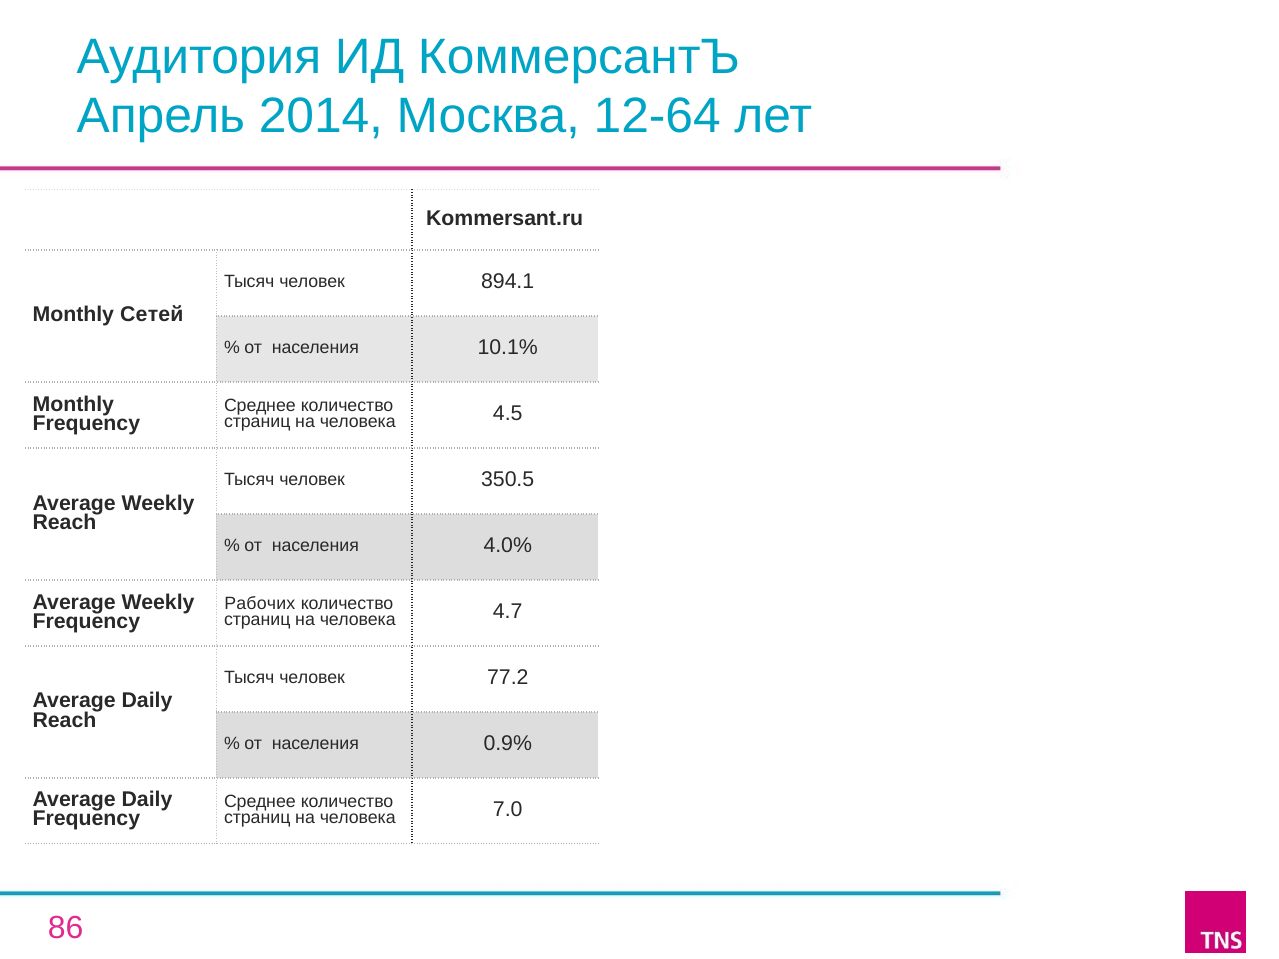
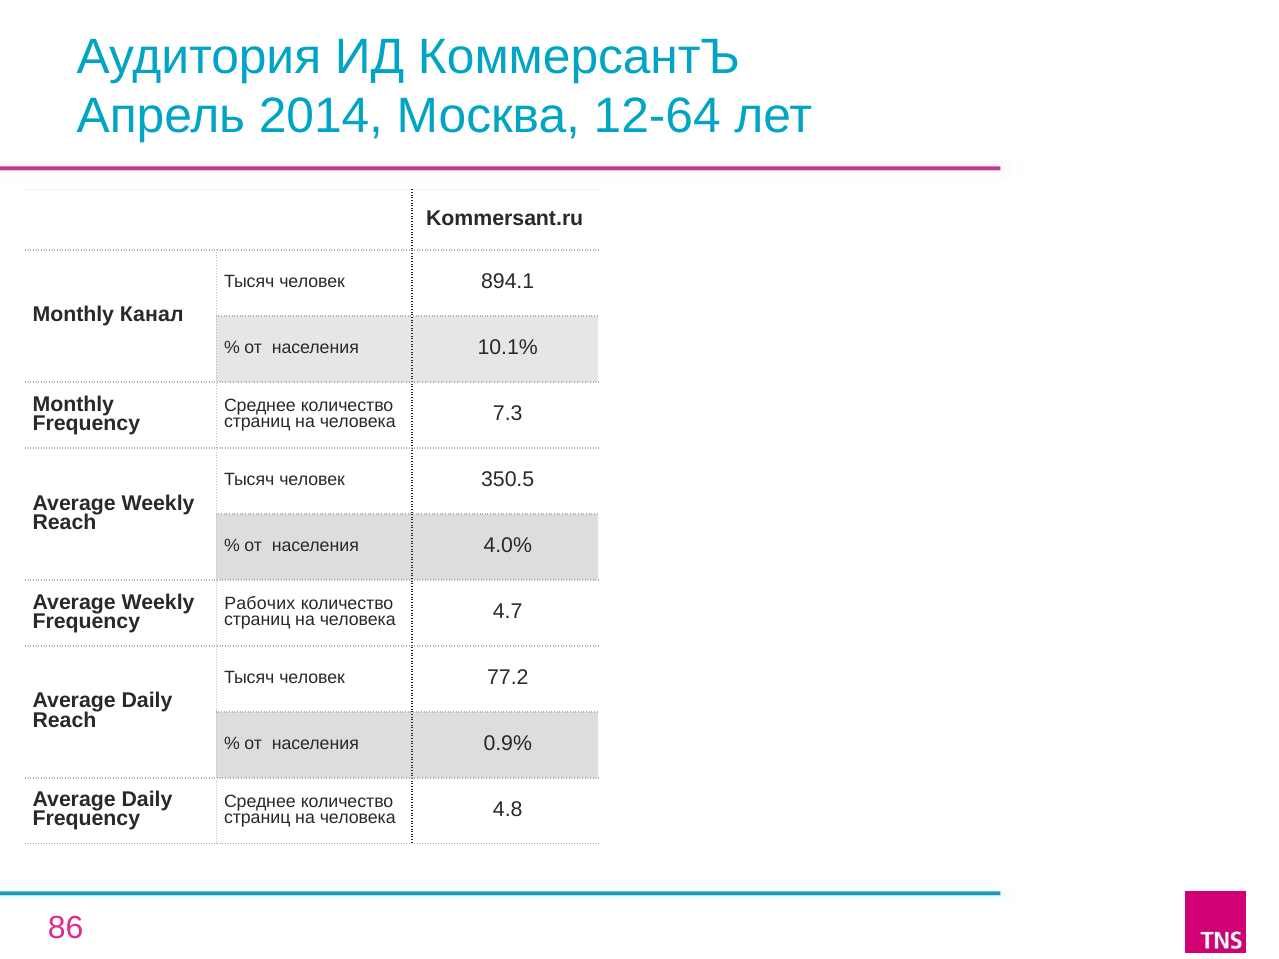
Сетей: Сетей -> Канал
4.5: 4.5 -> 7.3
7.0: 7.0 -> 4.8
